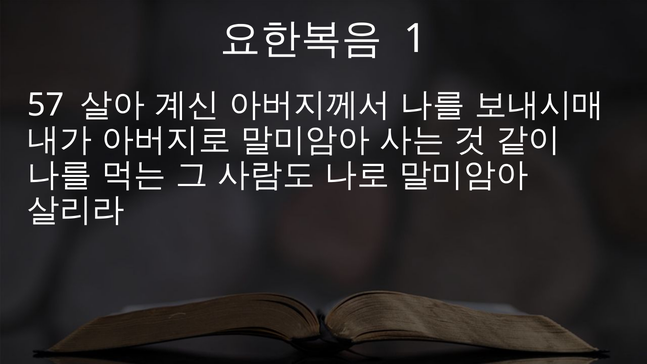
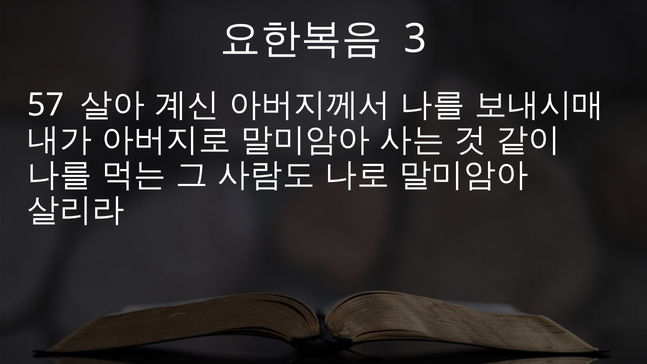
1: 1 -> 3
